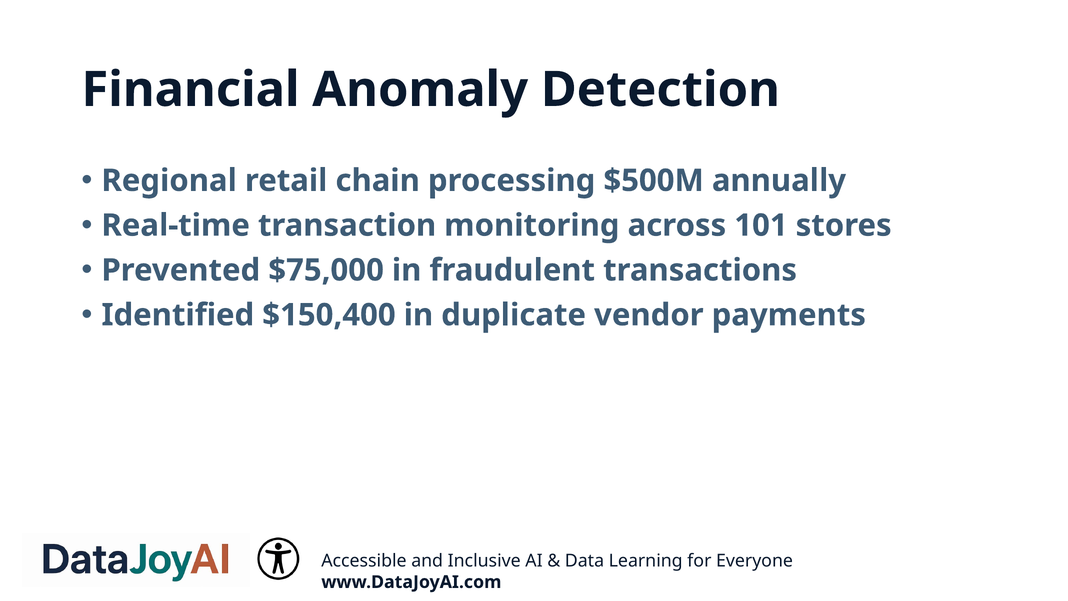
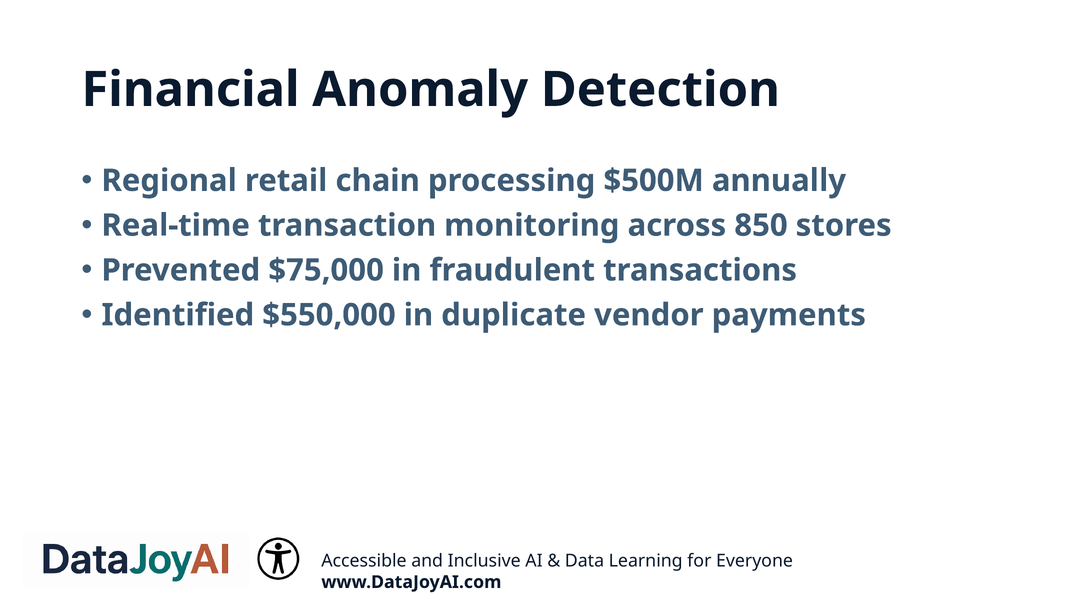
101: 101 -> 850
$150,400: $150,400 -> $550,000
